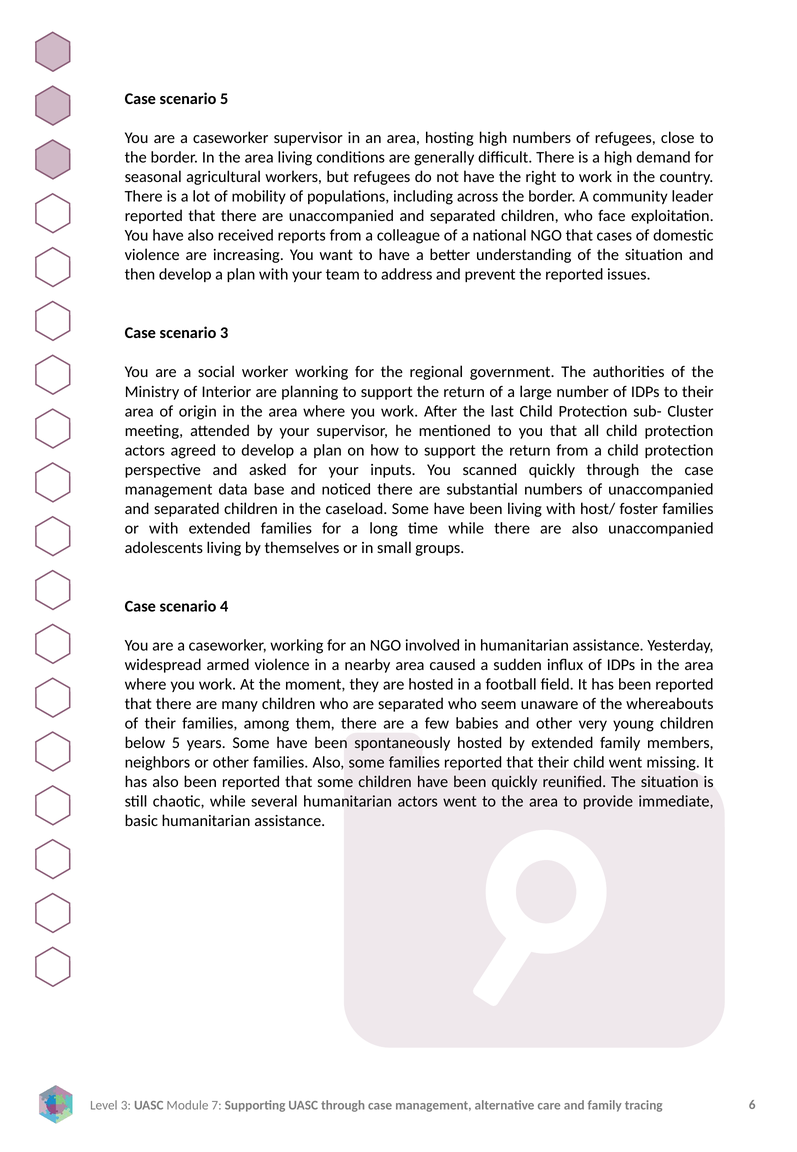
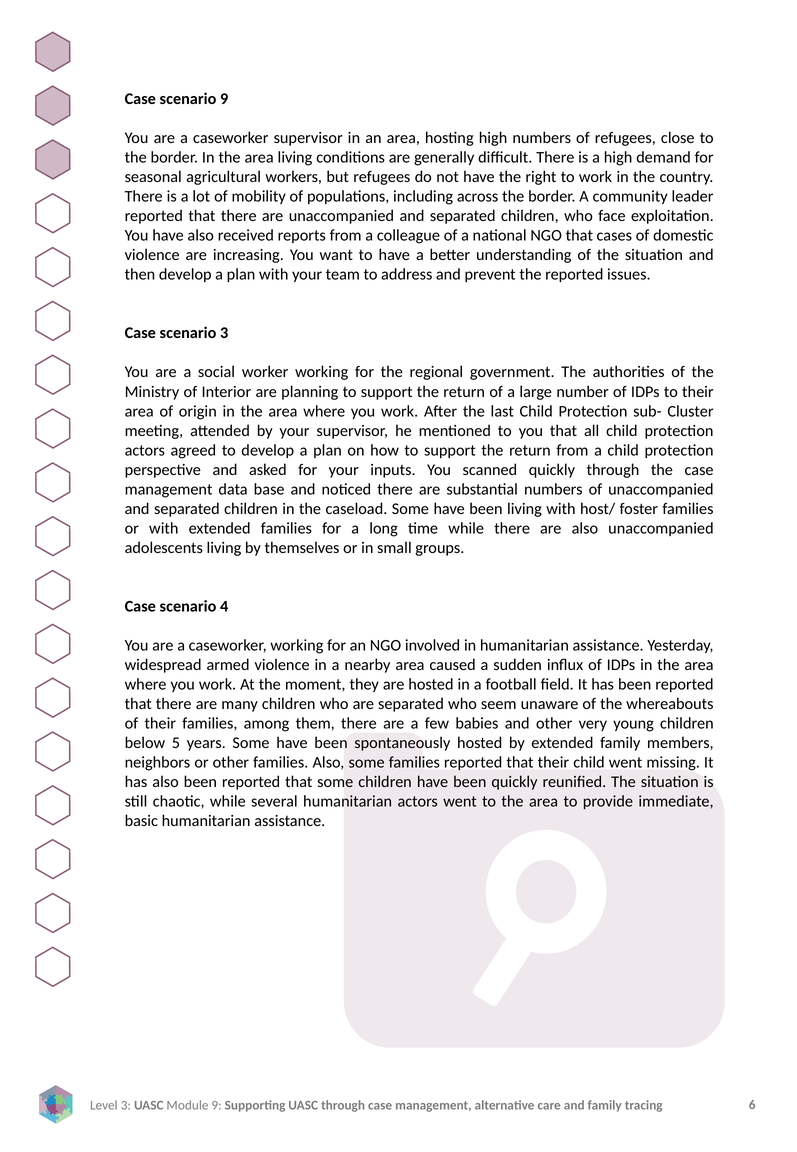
scenario 5: 5 -> 9
7 at (217, 1104): 7 -> 9
